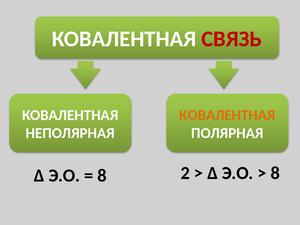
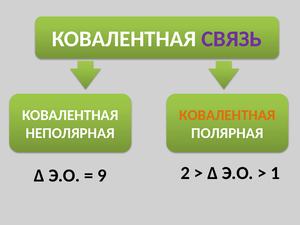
СВЯЗЬ colour: red -> purple
8 at (102, 175): 8 -> 9
8 at (275, 173): 8 -> 1
